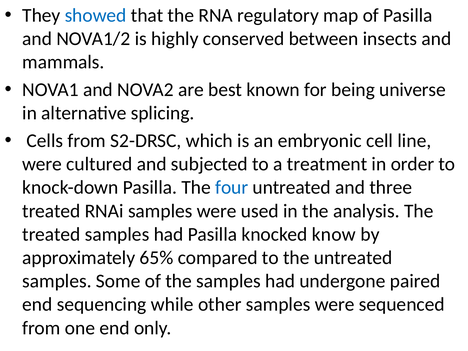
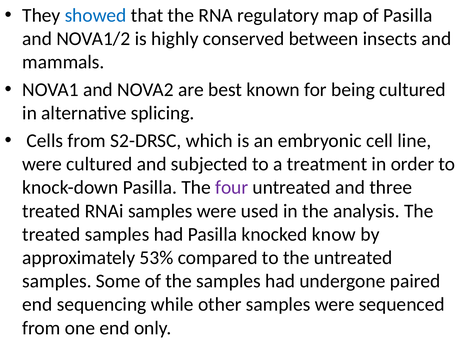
being universe: universe -> cultured
four colour: blue -> purple
65%: 65% -> 53%
